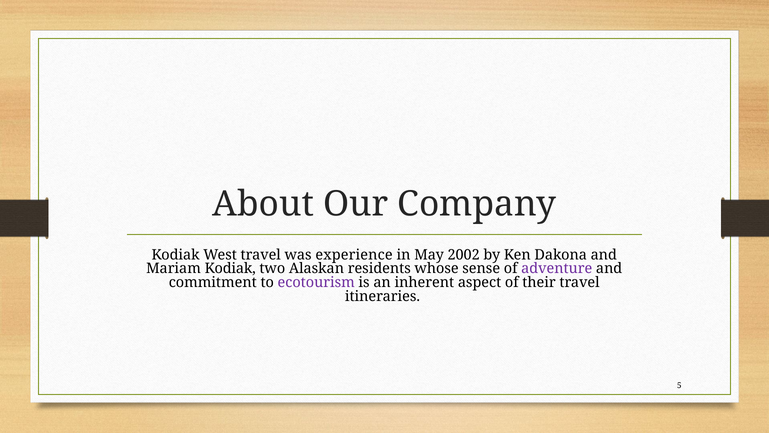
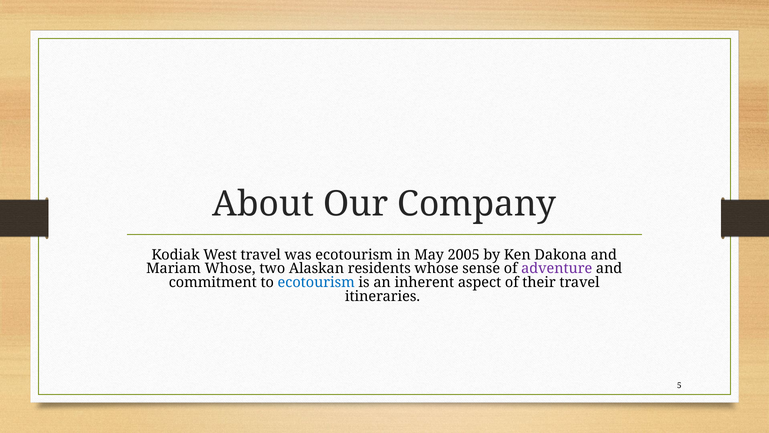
was experience: experience -> ecotourism
2002: 2002 -> 2005
Mariam Kodiak: Kodiak -> Whose
ecotourism at (316, 282) colour: purple -> blue
